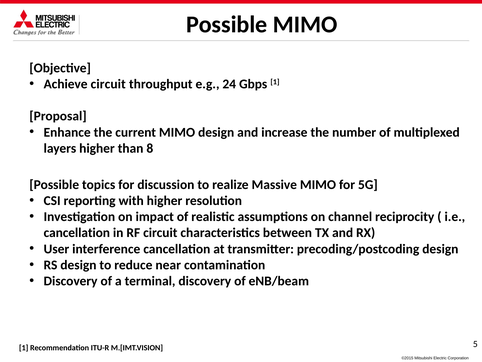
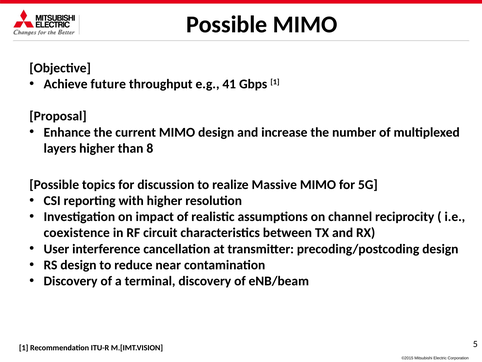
Achieve circuit: circuit -> future
24: 24 -> 41
cancellation at (77, 233): cancellation -> coexistence
